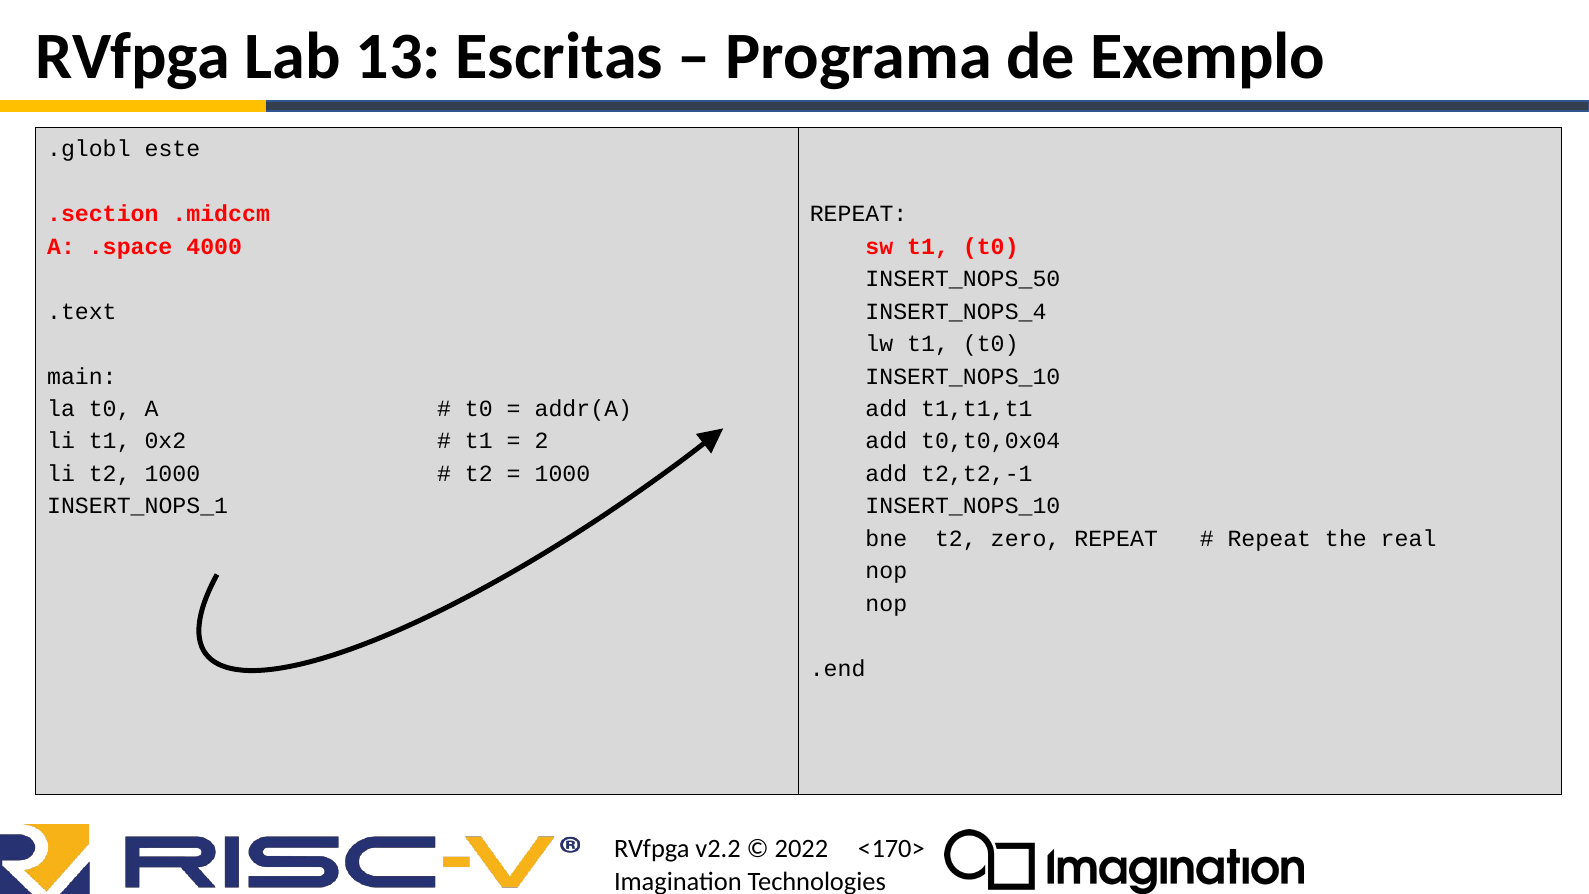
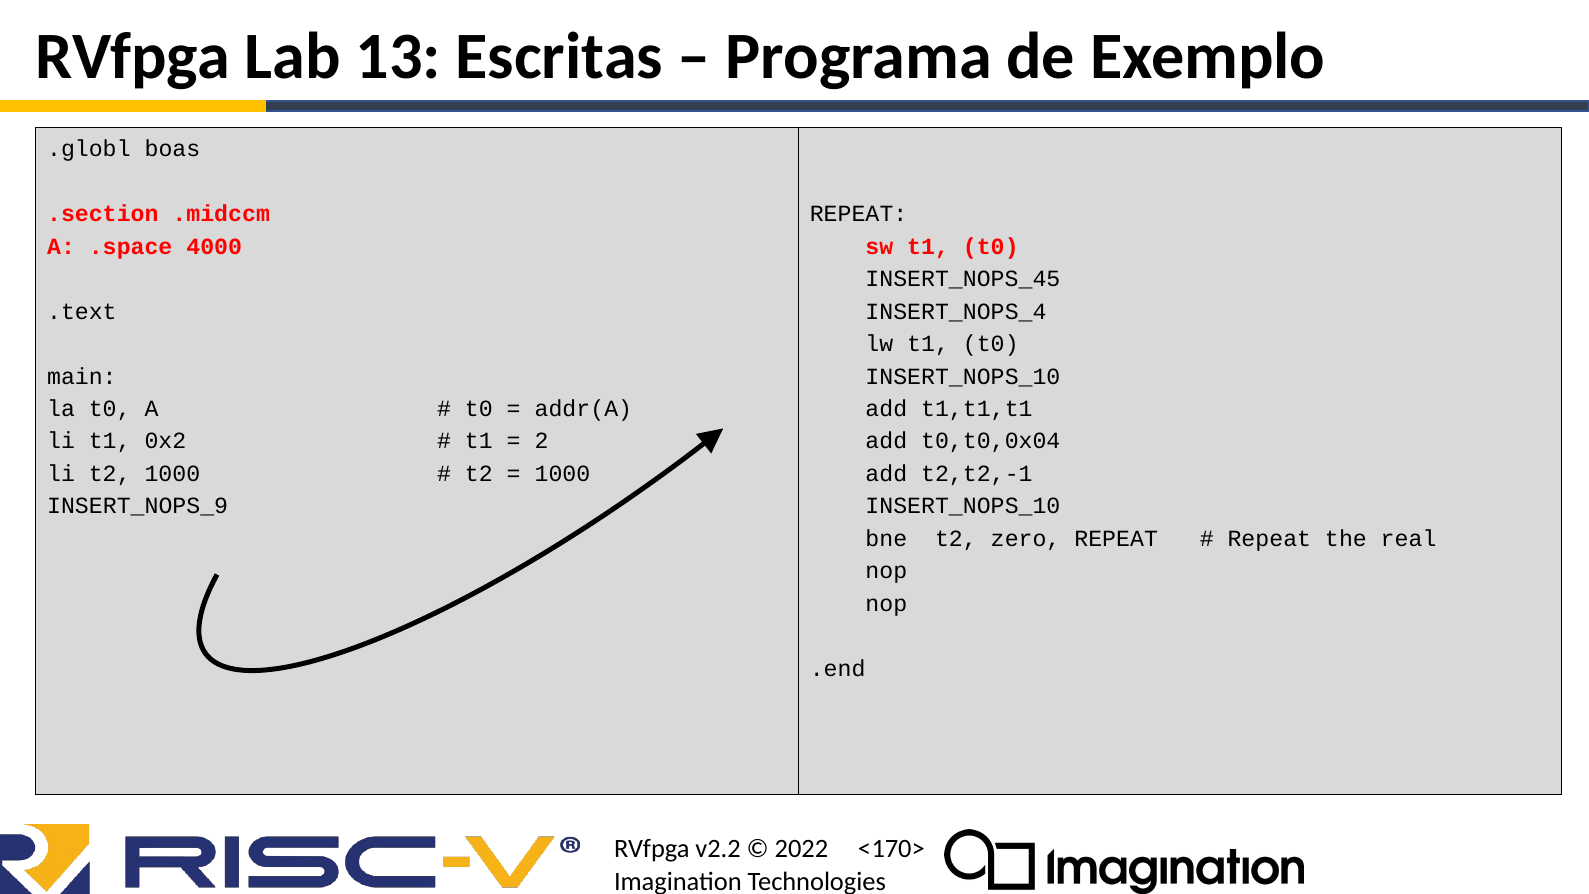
este: este -> boas
INSERT_NOPS_50: INSERT_NOPS_50 -> INSERT_NOPS_45
INSERT_NOPS_1: INSERT_NOPS_1 -> INSERT_NOPS_9
